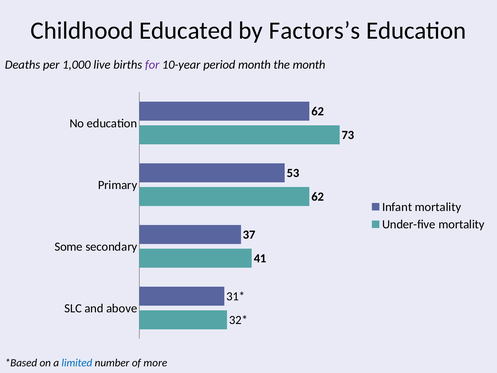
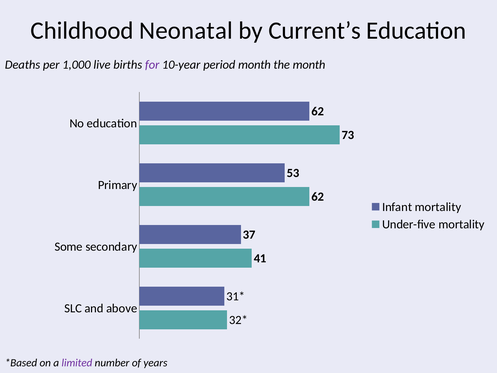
Educated: Educated -> Neonatal
Factors’s: Factors’s -> Current’s
limited colour: blue -> purple
more: more -> years
